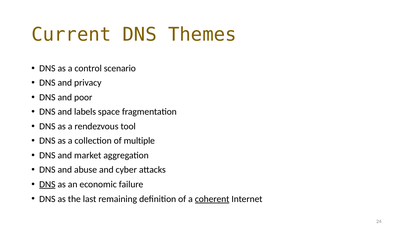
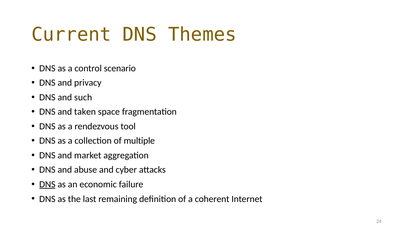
poor: poor -> such
labels: labels -> taken
coherent underline: present -> none
